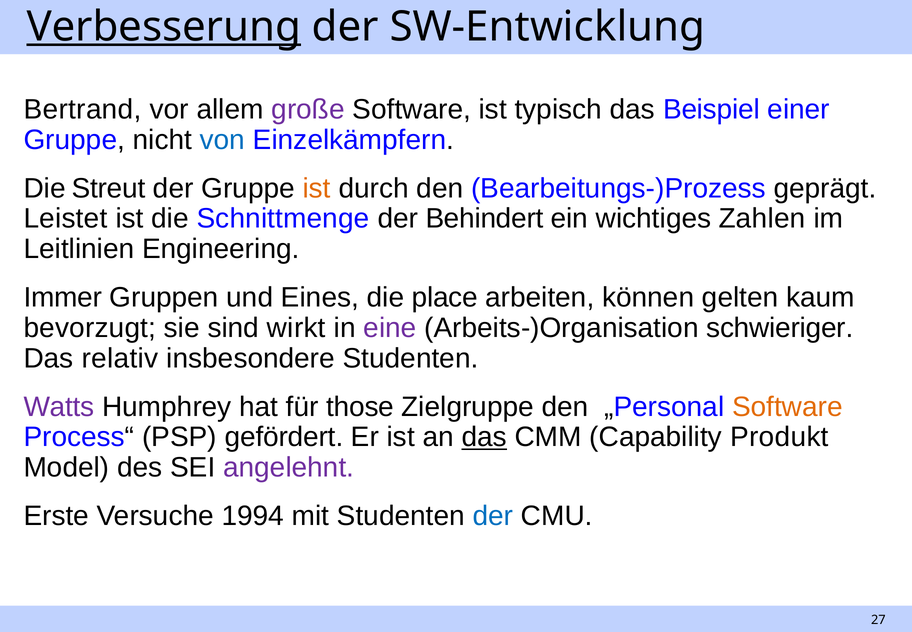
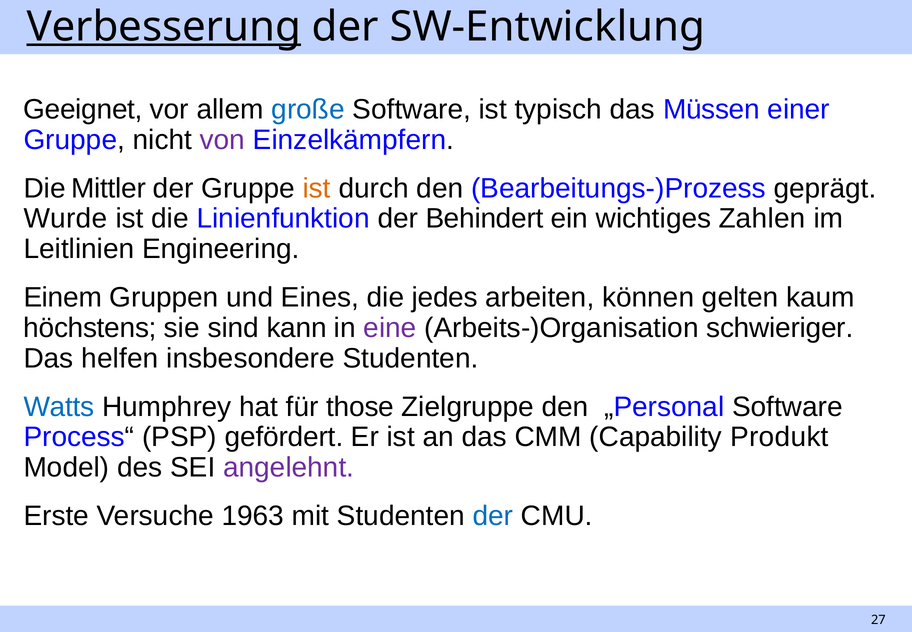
Bertrand: Bertrand -> Geeignet
große colour: purple -> blue
Beispiel: Beispiel -> Müssen
von colour: blue -> purple
Streut: Streut -> Mittler
Leistet: Leistet -> Wurde
Schnittmenge: Schnittmenge -> Linienfunktion
Immer: Immer -> Einem
place: place -> jedes
bevorzugt: bevorzugt -> höchstens
wirkt: wirkt -> kann
relativ: relativ -> helfen
Watts colour: purple -> blue
Software at (787, 406) colour: orange -> black
das at (484, 437) underline: present -> none
1994: 1994 -> 1963
